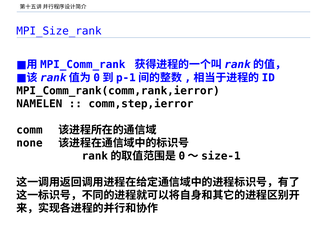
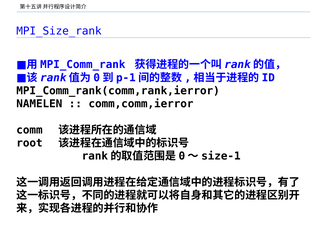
comm,step,ierror: comm,step,ierror -> comm,comm,ierror
none: none -> root
